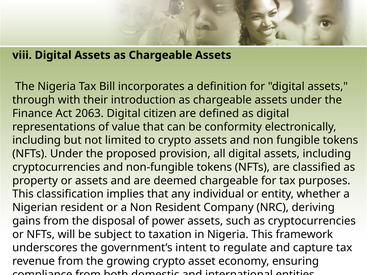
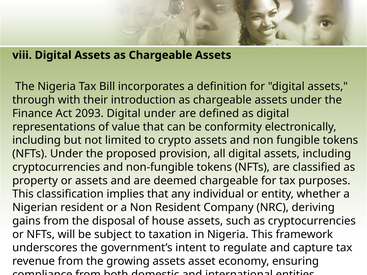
2063: 2063 -> 2093
Digital citizen: citizen -> under
power: power -> house
growing crypto: crypto -> assets
